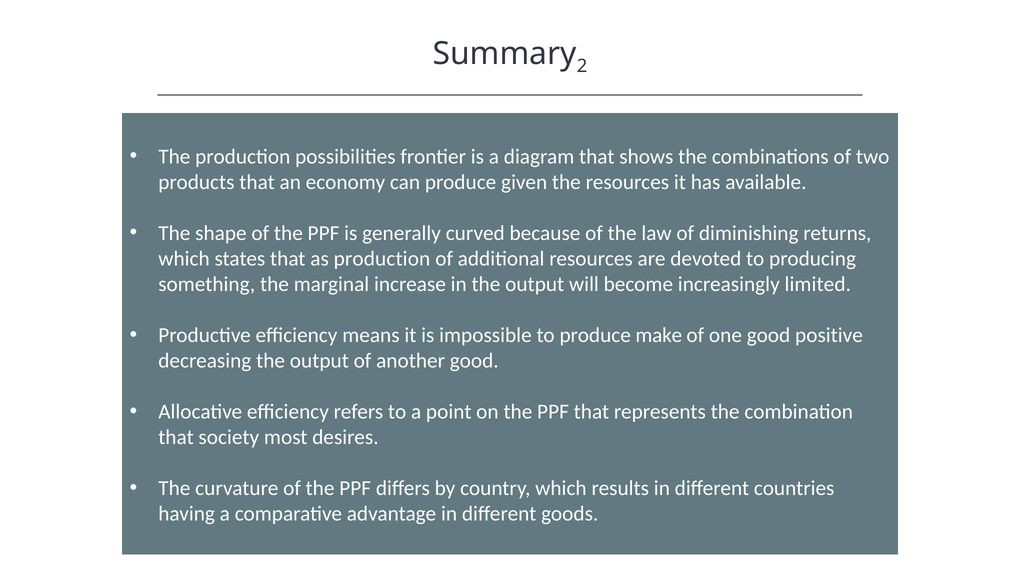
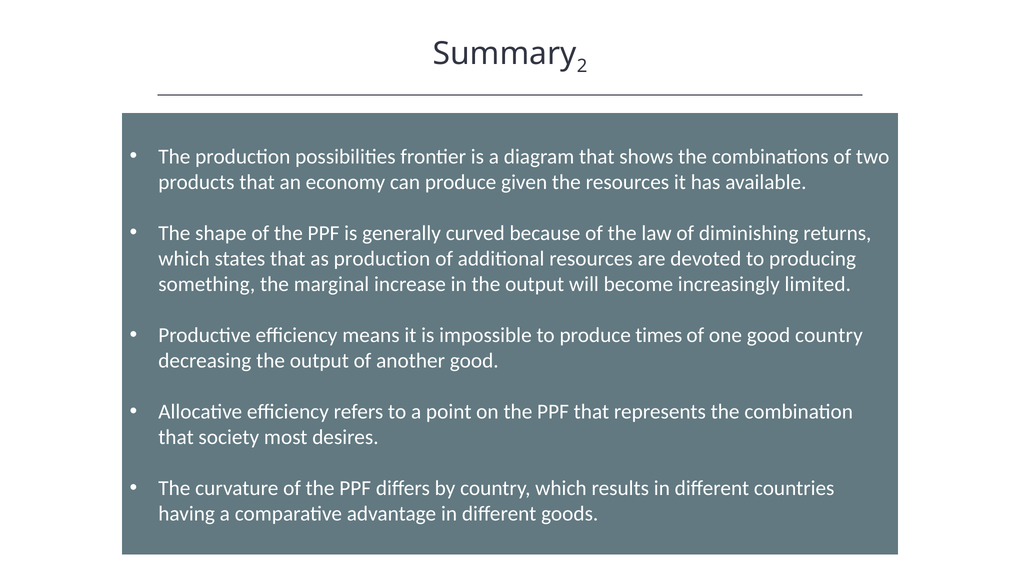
make: make -> times
good positive: positive -> country
